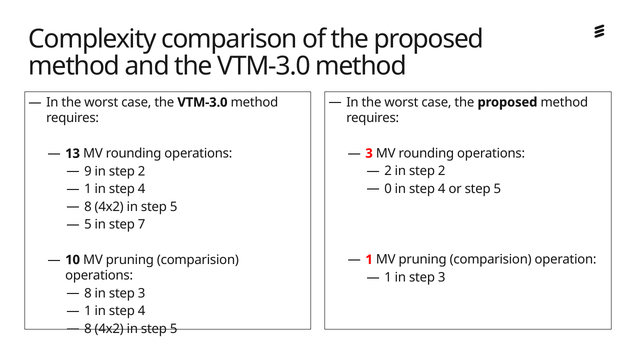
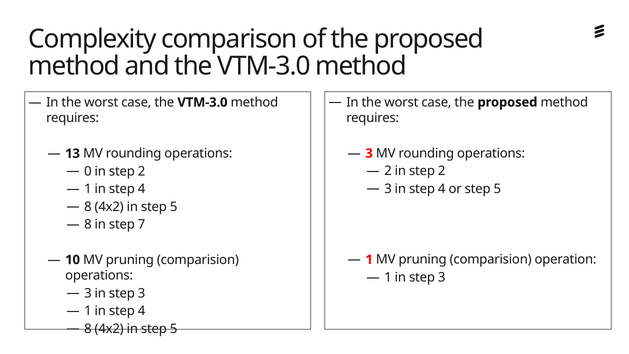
9: 9 -> 0
0 at (388, 189): 0 -> 3
5 at (88, 224): 5 -> 8
8 at (88, 293): 8 -> 3
